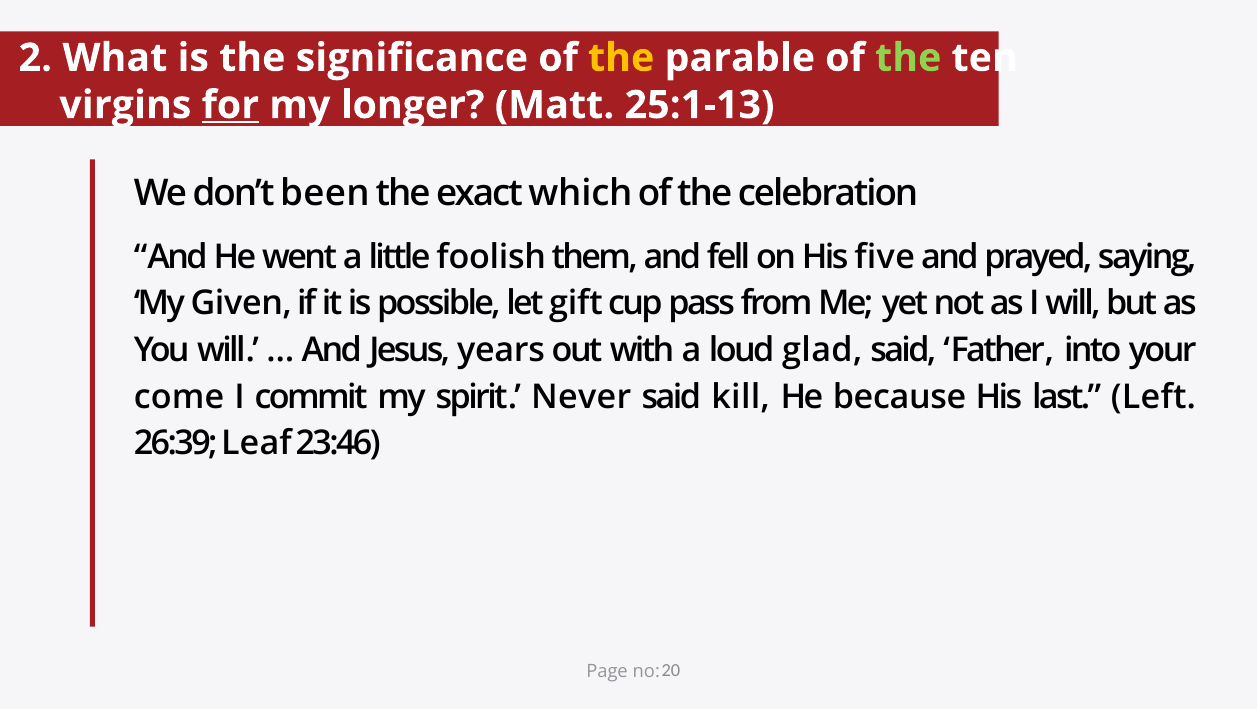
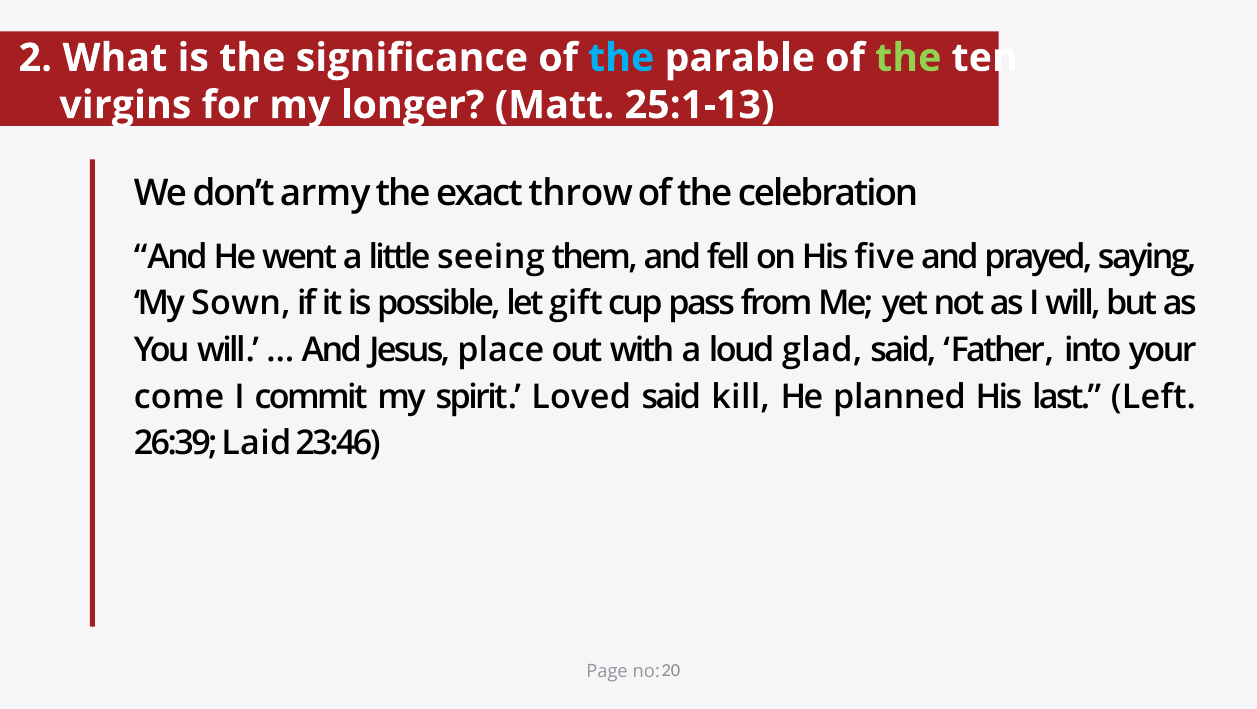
the at (621, 58) colour: yellow -> light blue
for underline: present -> none
been: been -> army
which: which -> throw
foolish: foolish -> seeing
Given: Given -> Sown
years: years -> place
Never: Never -> Loved
because: because -> planned
Leaf: Leaf -> Laid
